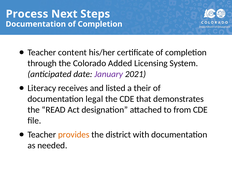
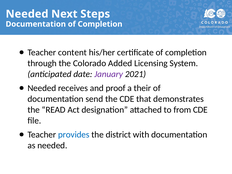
Process at (27, 14): Process -> Needed
Literacy at (42, 88): Literacy -> Needed
listed: listed -> proof
legal: legal -> send
provides colour: orange -> blue
